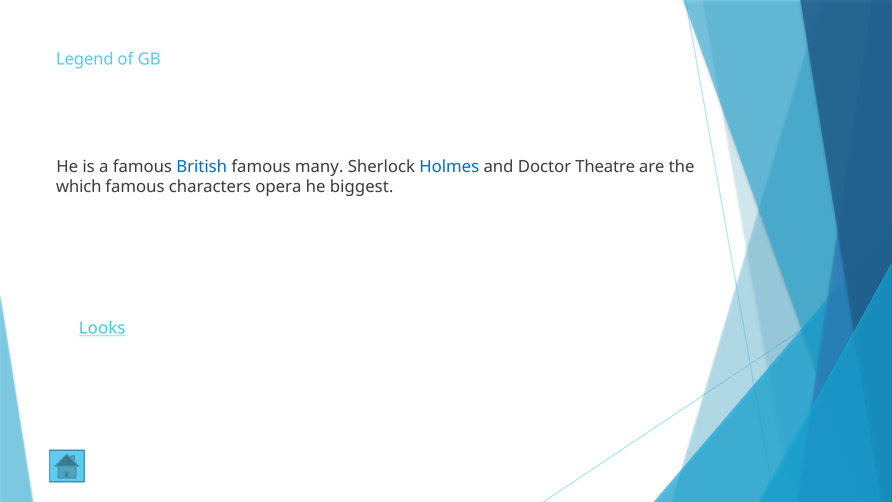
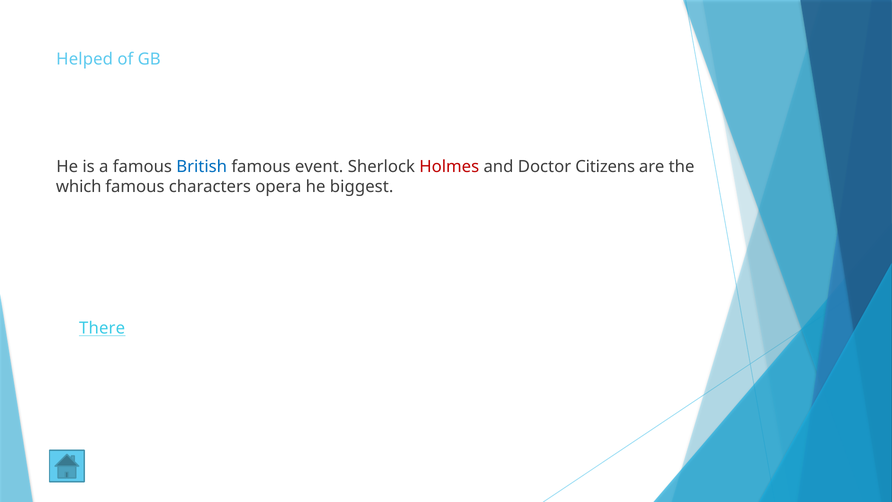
Legend: Legend -> Helped
many: many -> event
Holmes colour: blue -> red
Theatre: Theatre -> Citizens
Looks: Looks -> There
